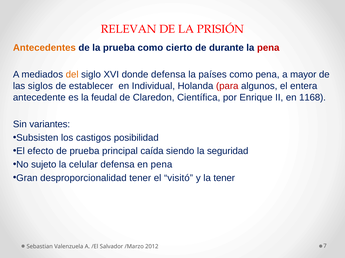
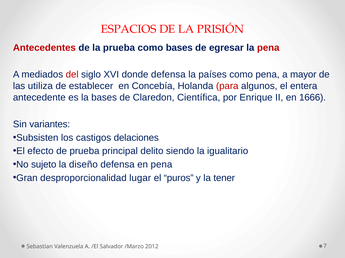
RELEVAN: RELEVAN -> ESPACIOS
Antecedentes colour: orange -> red
como cierto: cierto -> bases
durante: durante -> egresar
del colour: orange -> red
siglos: siglos -> utiliza
Individual: Individual -> Concebía
la feudal: feudal -> bases
1168: 1168 -> 1666
posibilidad: posibilidad -> delaciones
caída: caída -> delito
seguridad: seguridad -> igualitario
celular: celular -> diseño
desproporcionalidad tener: tener -> lugar
visitó: visitó -> puros
